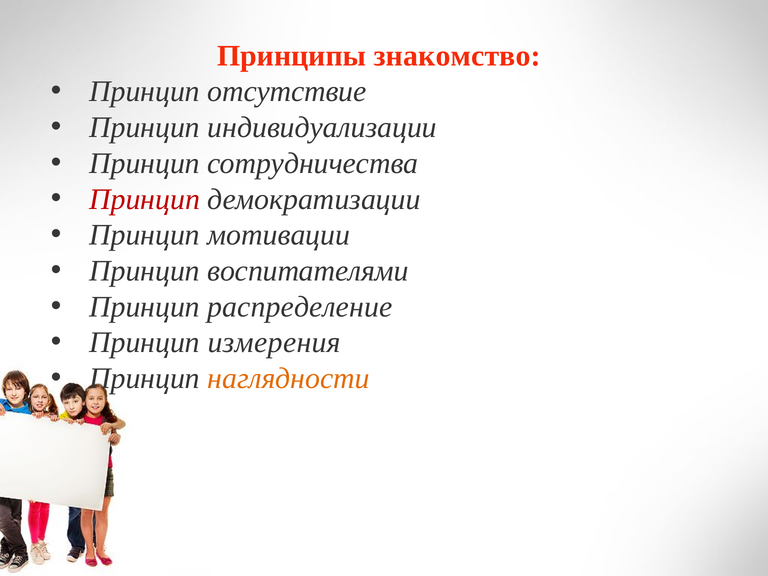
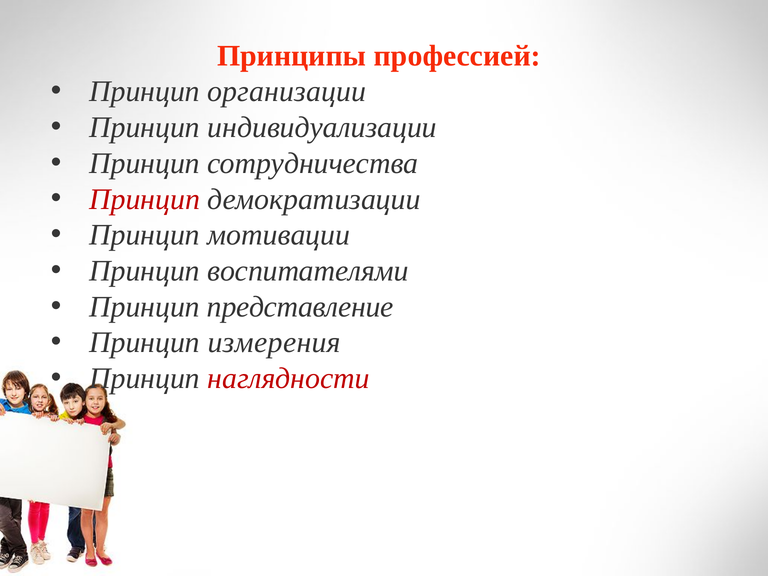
знакомство: знакомство -> профессией
отсутствие: отсутствие -> организации
распределение: распределение -> представление
наглядности colour: orange -> red
